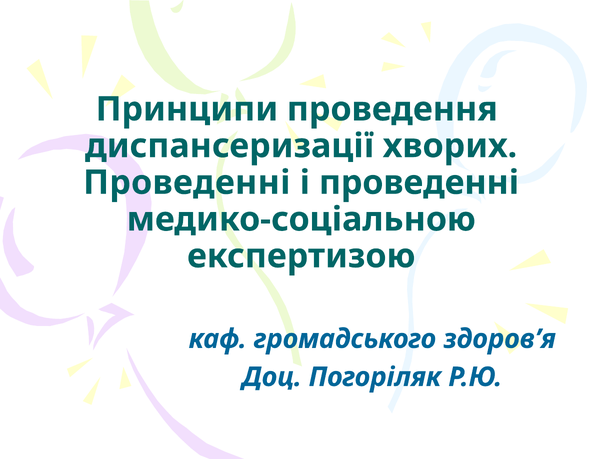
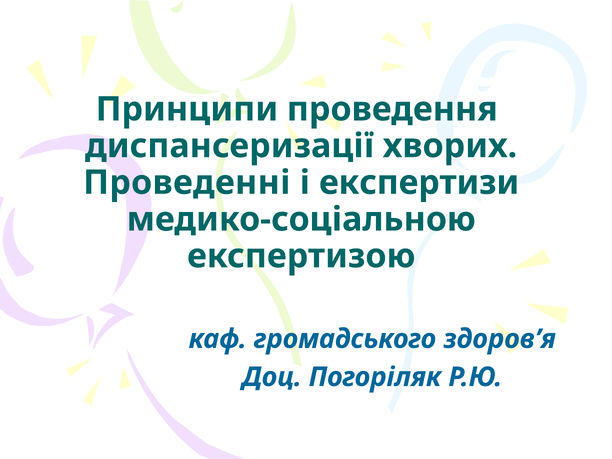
і проведенні: проведенні -> експертизи
